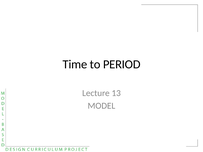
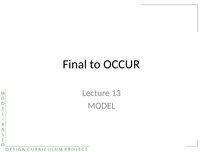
Time: Time -> Final
PERIOD: PERIOD -> OCCUR
